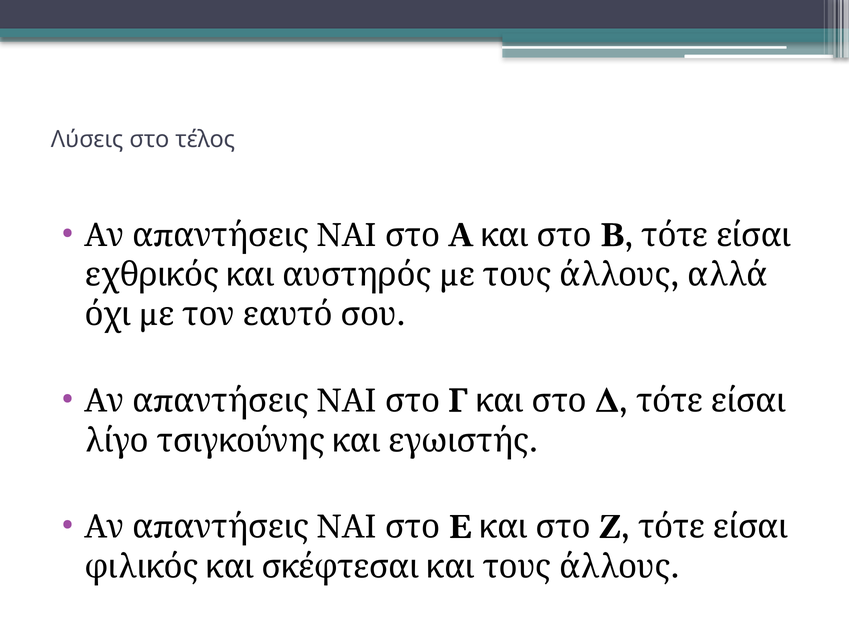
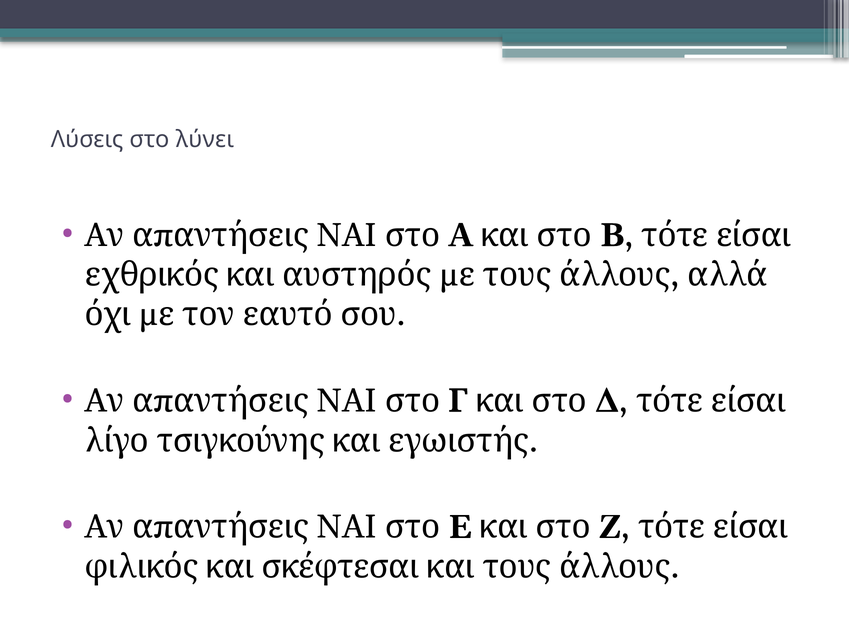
τέλος: τέλος -> λύνει
